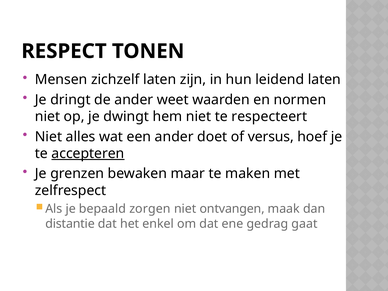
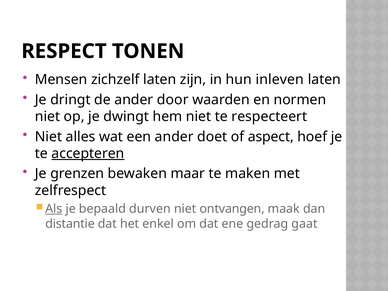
leidend: leidend -> inleven
weet: weet -> door
versus: versus -> aspect
Als underline: none -> present
zorgen: zorgen -> durven
